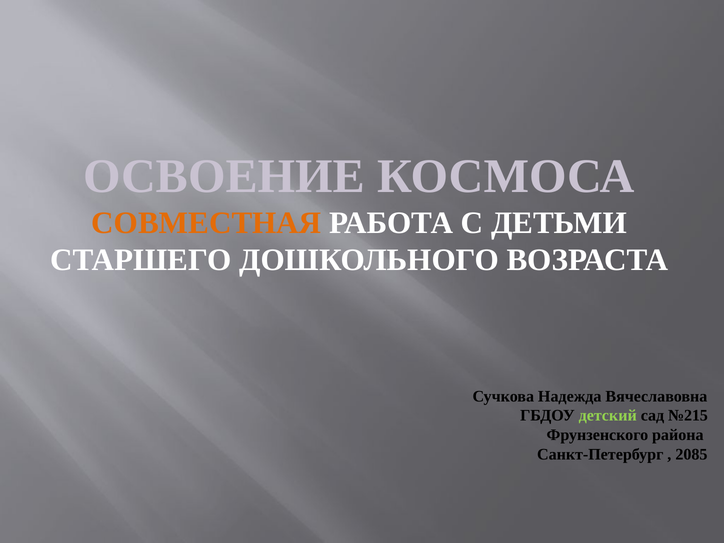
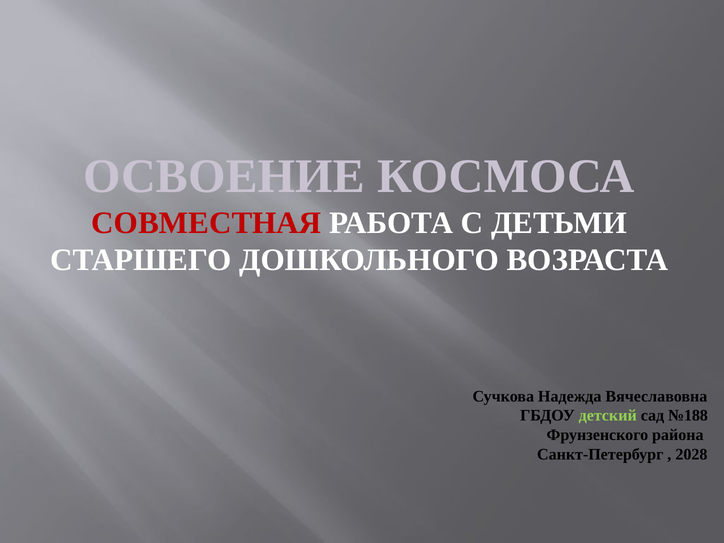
СОВМЕСТНАЯ colour: orange -> red
№215: №215 -> №188
2085: 2085 -> 2028
